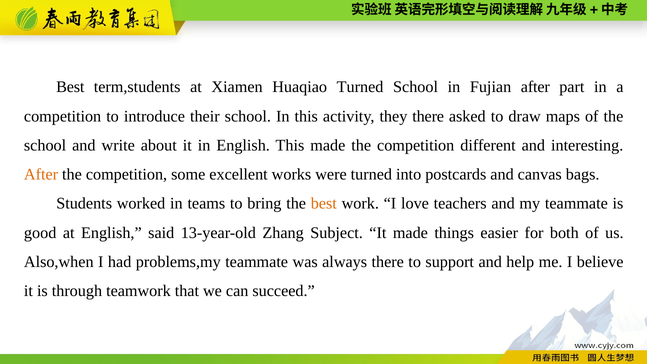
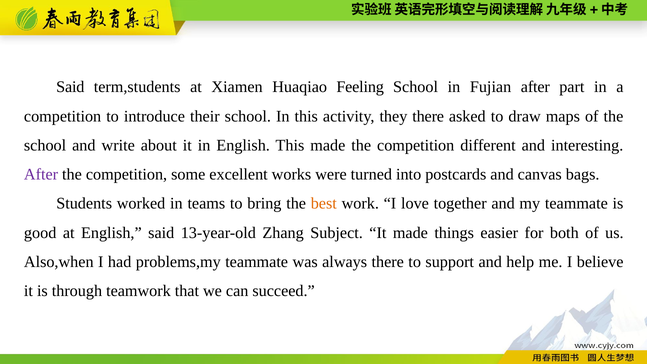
Best at (70, 87): Best -> Said
Huaqiao Turned: Turned -> Feeling
After at (41, 174) colour: orange -> purple
teachers: teachers -> together
